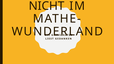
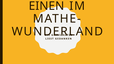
NICHT: NICHT -> EINEN
